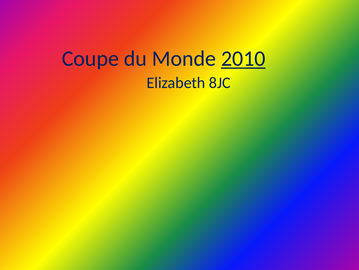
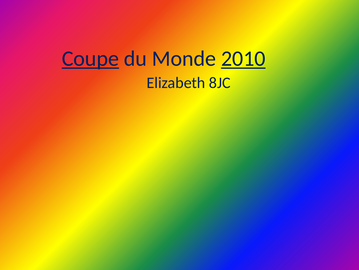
Coupe underline: none -> present
